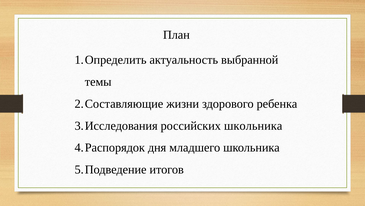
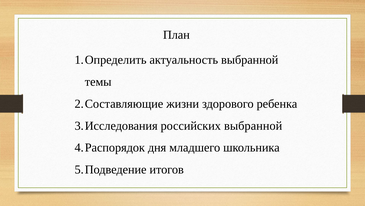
российских школьника: школьника -> выбранной
